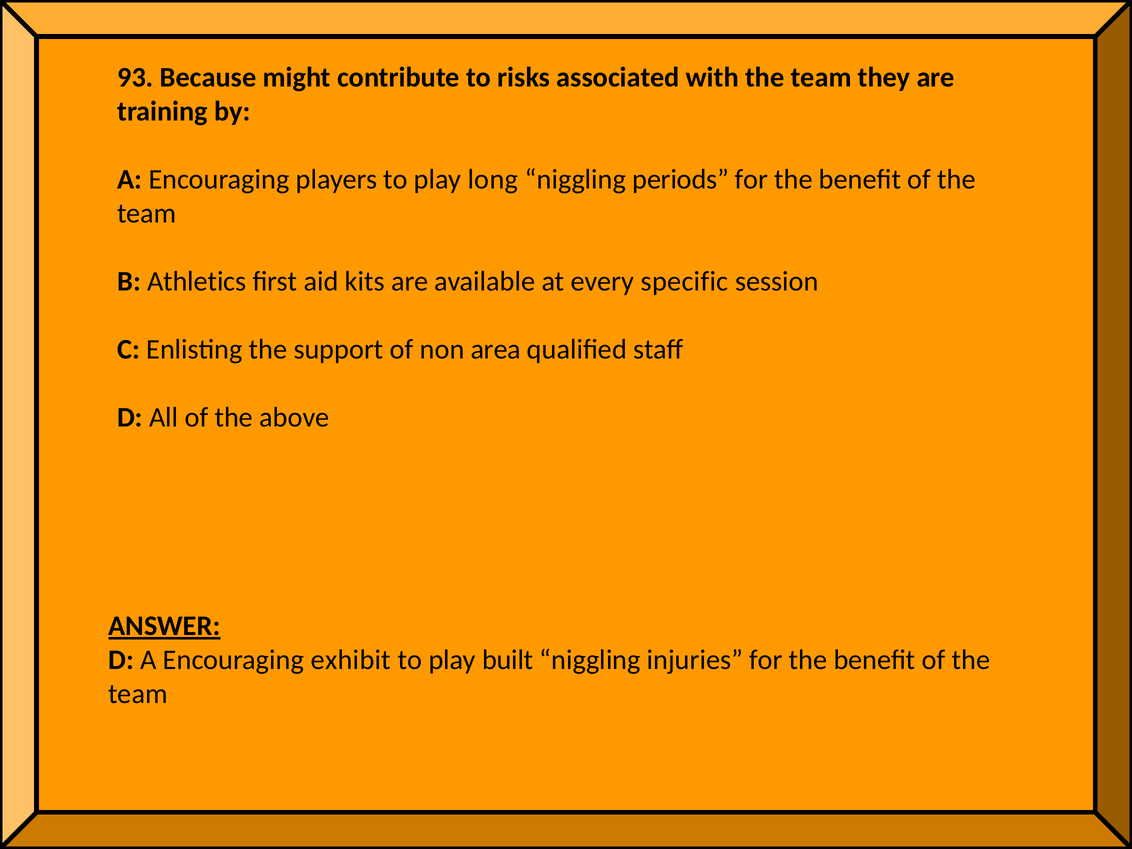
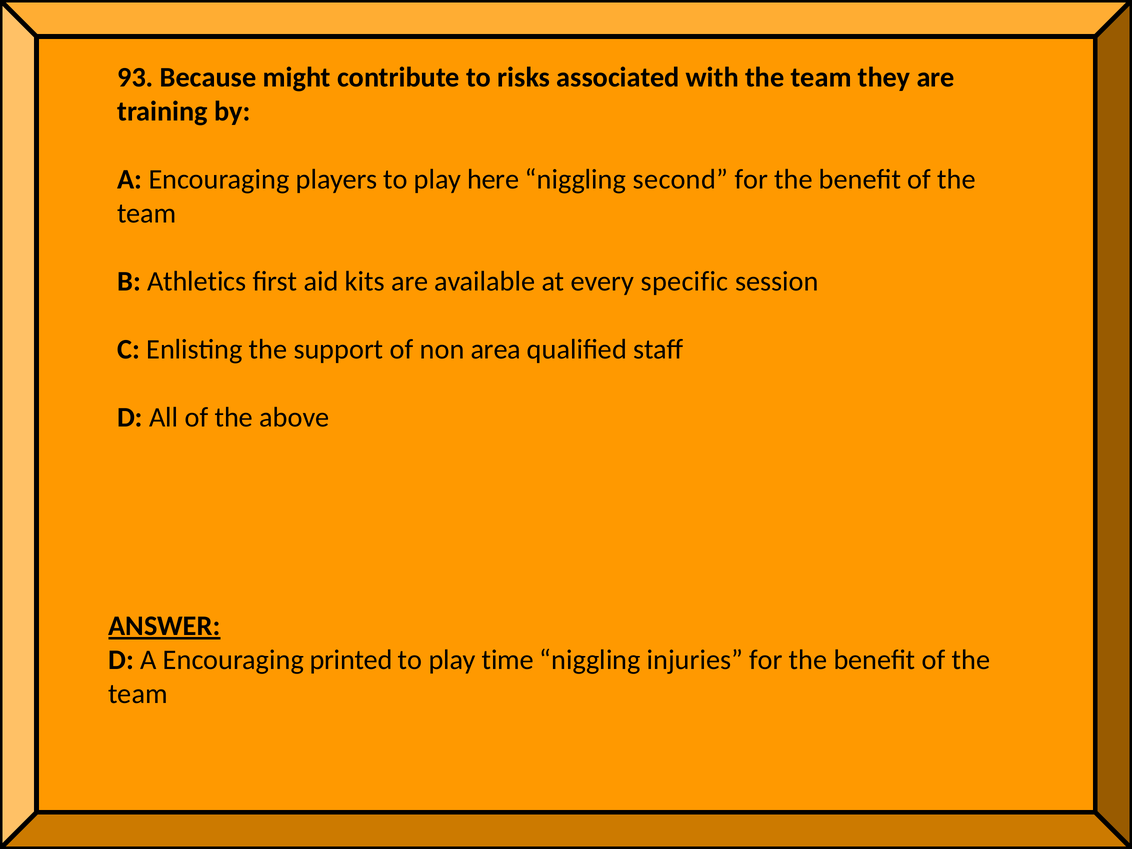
long: long -> here
periods: periods -> second
exhibit: exhibit -> printed
built: built -> time
